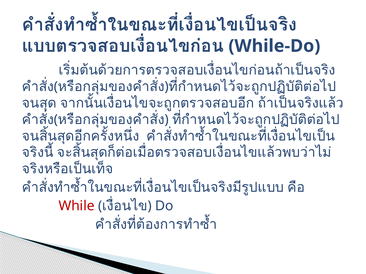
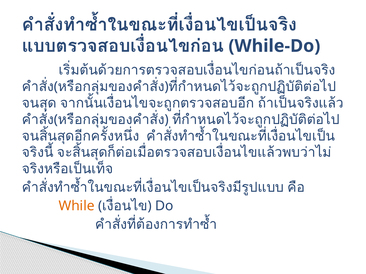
While colour: red -> orange
